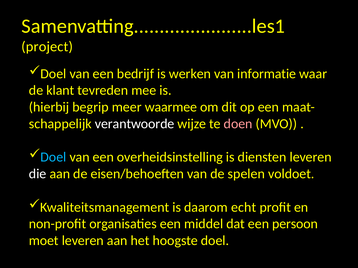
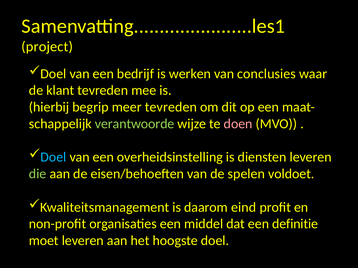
informatie: informatie -> conclusies
meer waarmee: waarmee -> tevreden
verantwoorde colour: white -> light green
die colour: white -> light green
echt: echt -> eind
persoon: persoon -> definitie
